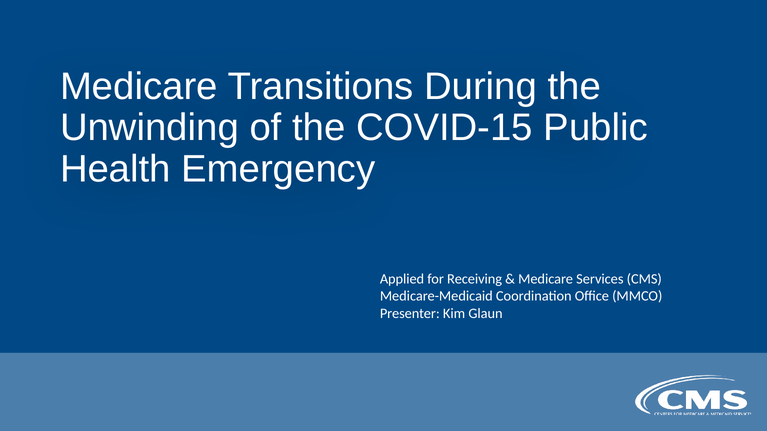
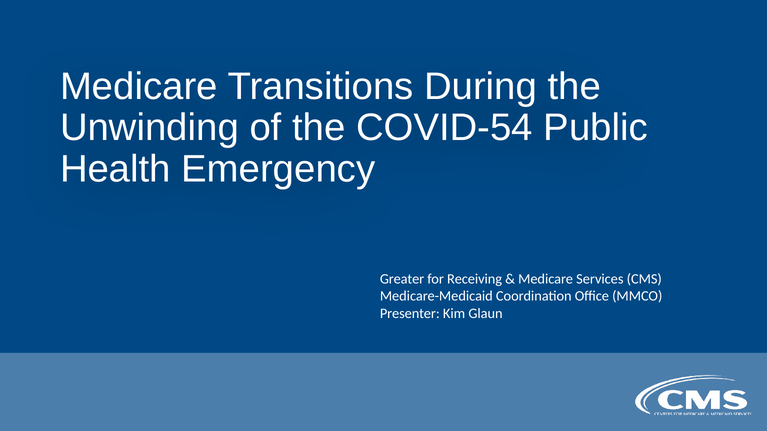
COVID-15: COVID-15 -> COVID-54
Applied: Applied -> Greater
